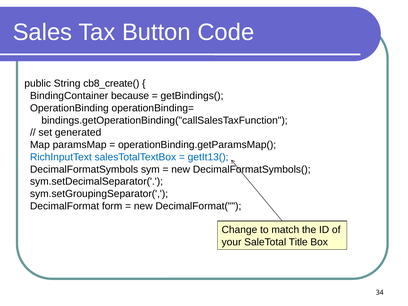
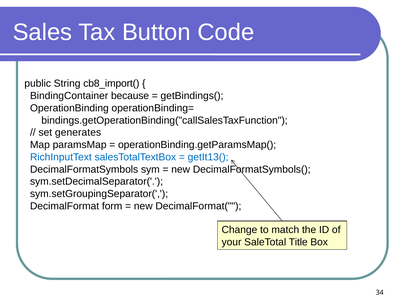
cb8_create(: cb8_create( -> cb8_import(
generated: generated -> generates
